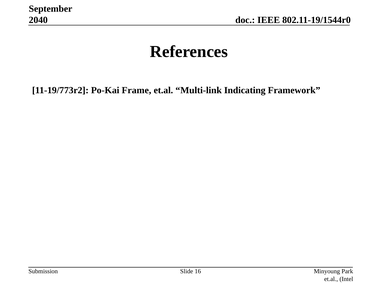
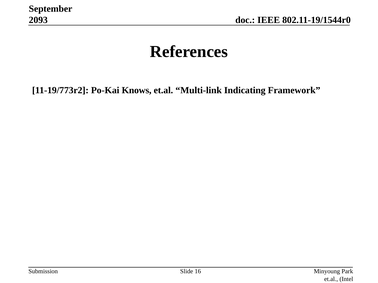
2040: 2040 -> 2093
Frame: Frame -> Knows
